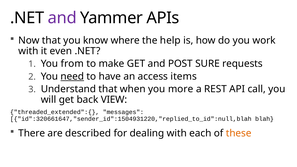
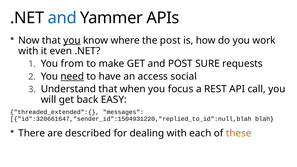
and at (62, 18) colour: purple -> blue
you at (72, 40) underline: none -> present
the help: help -> post
items: items -> social
more: more -> focus
VIEW: VIEW -> EASY
